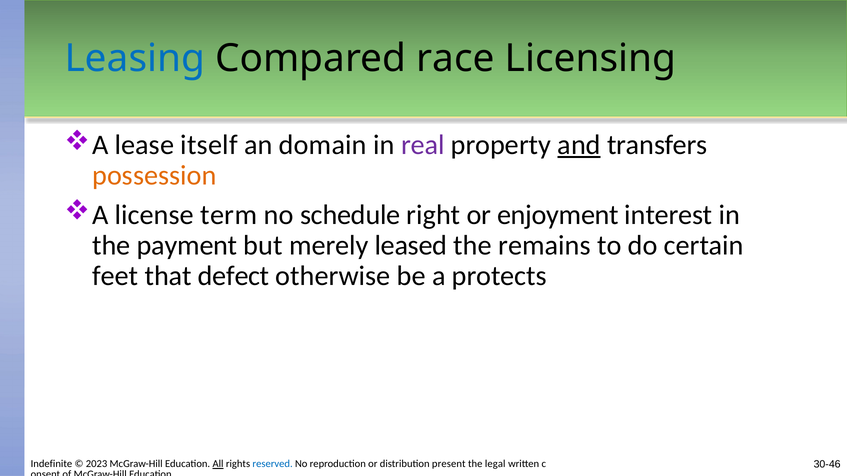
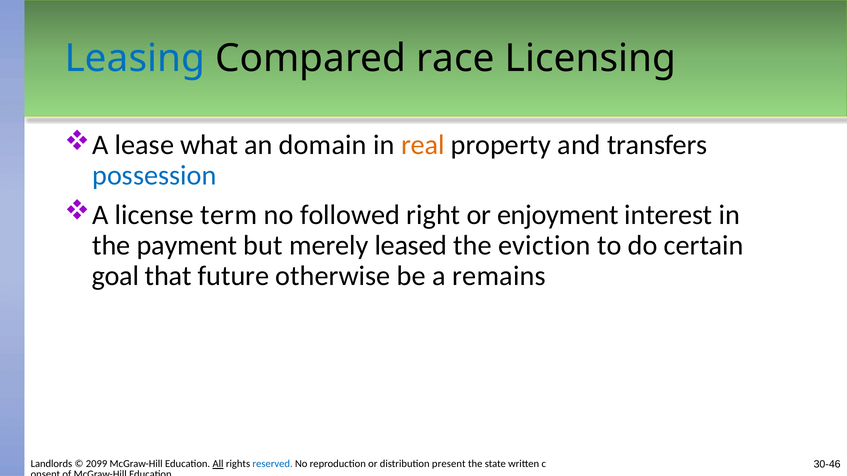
itself: itself -> what
real colour: purple -> orange
and underline: present -> none
possession colour: orange -> blue
schedule: schedule -> followed
remains: remains -> eviction
feet: feet -> goal
defect: defect -> future
protects: protects -> remains
Indefinite: Indefinite -> Landlords
2023: 2023 -> 2099
legal: legal -> state
